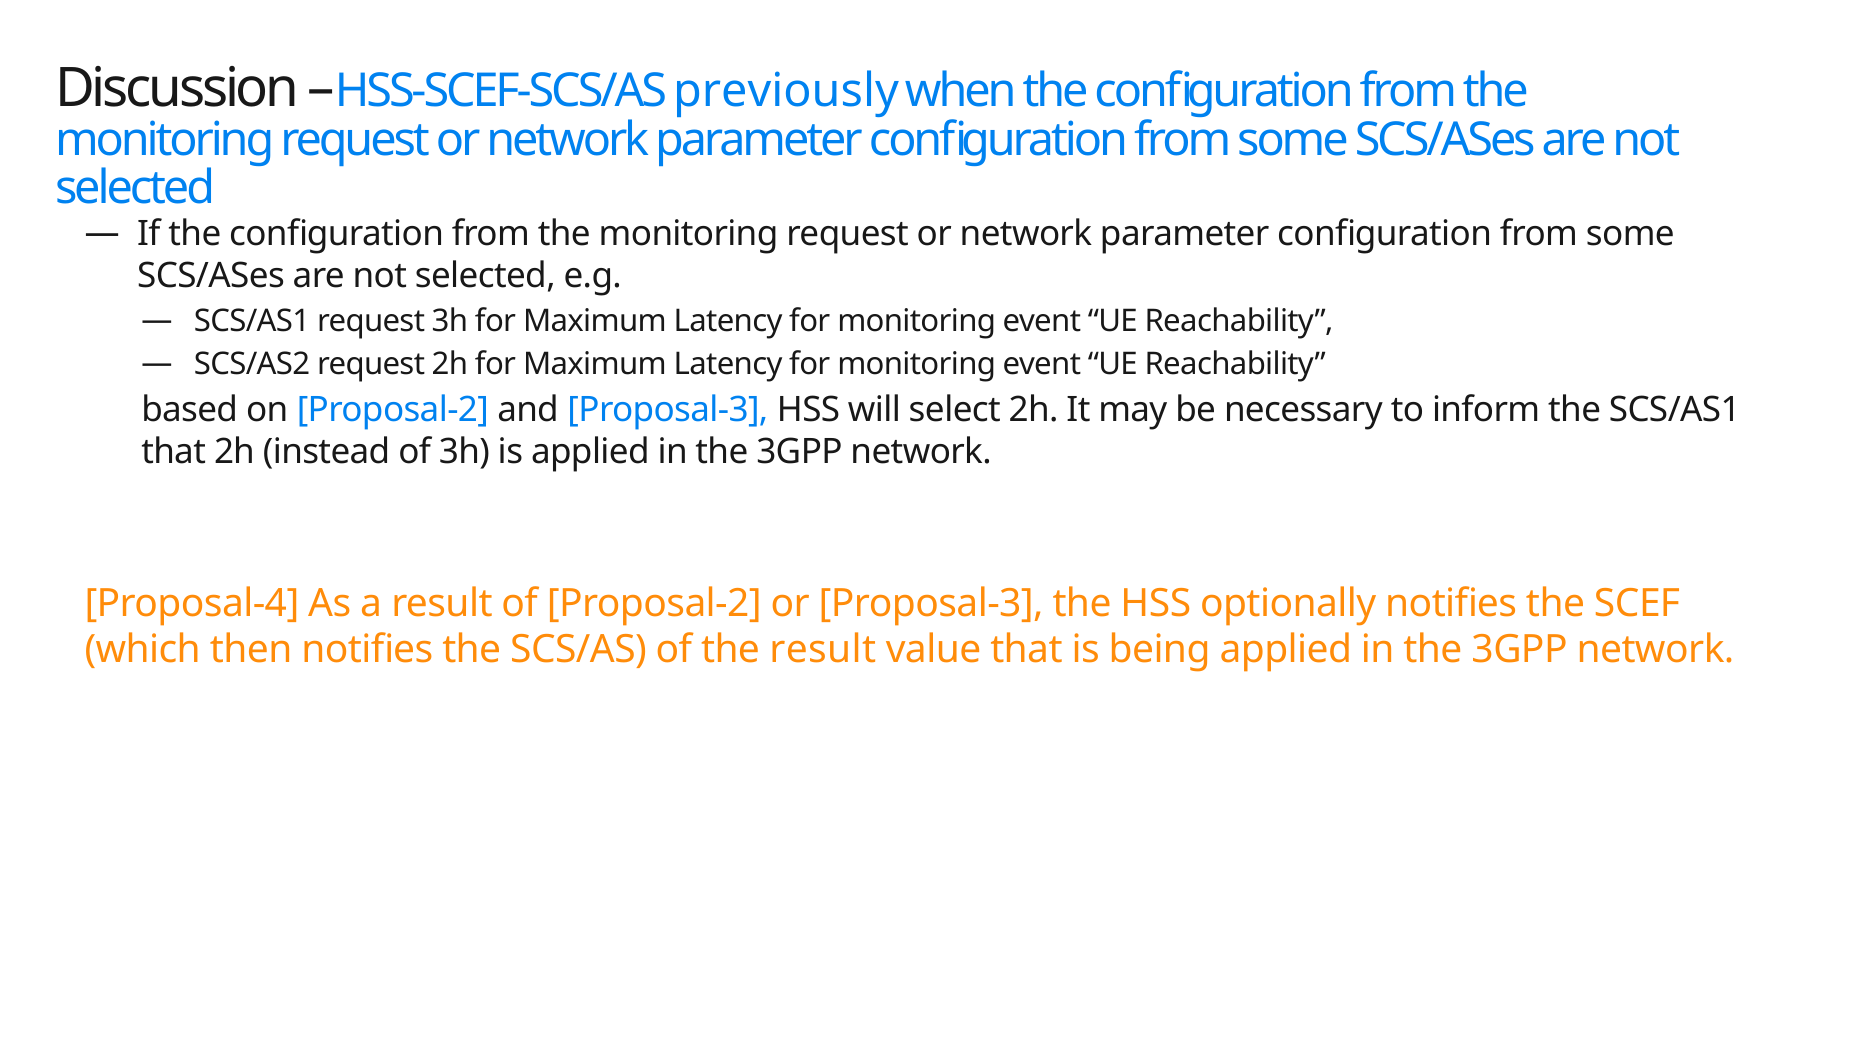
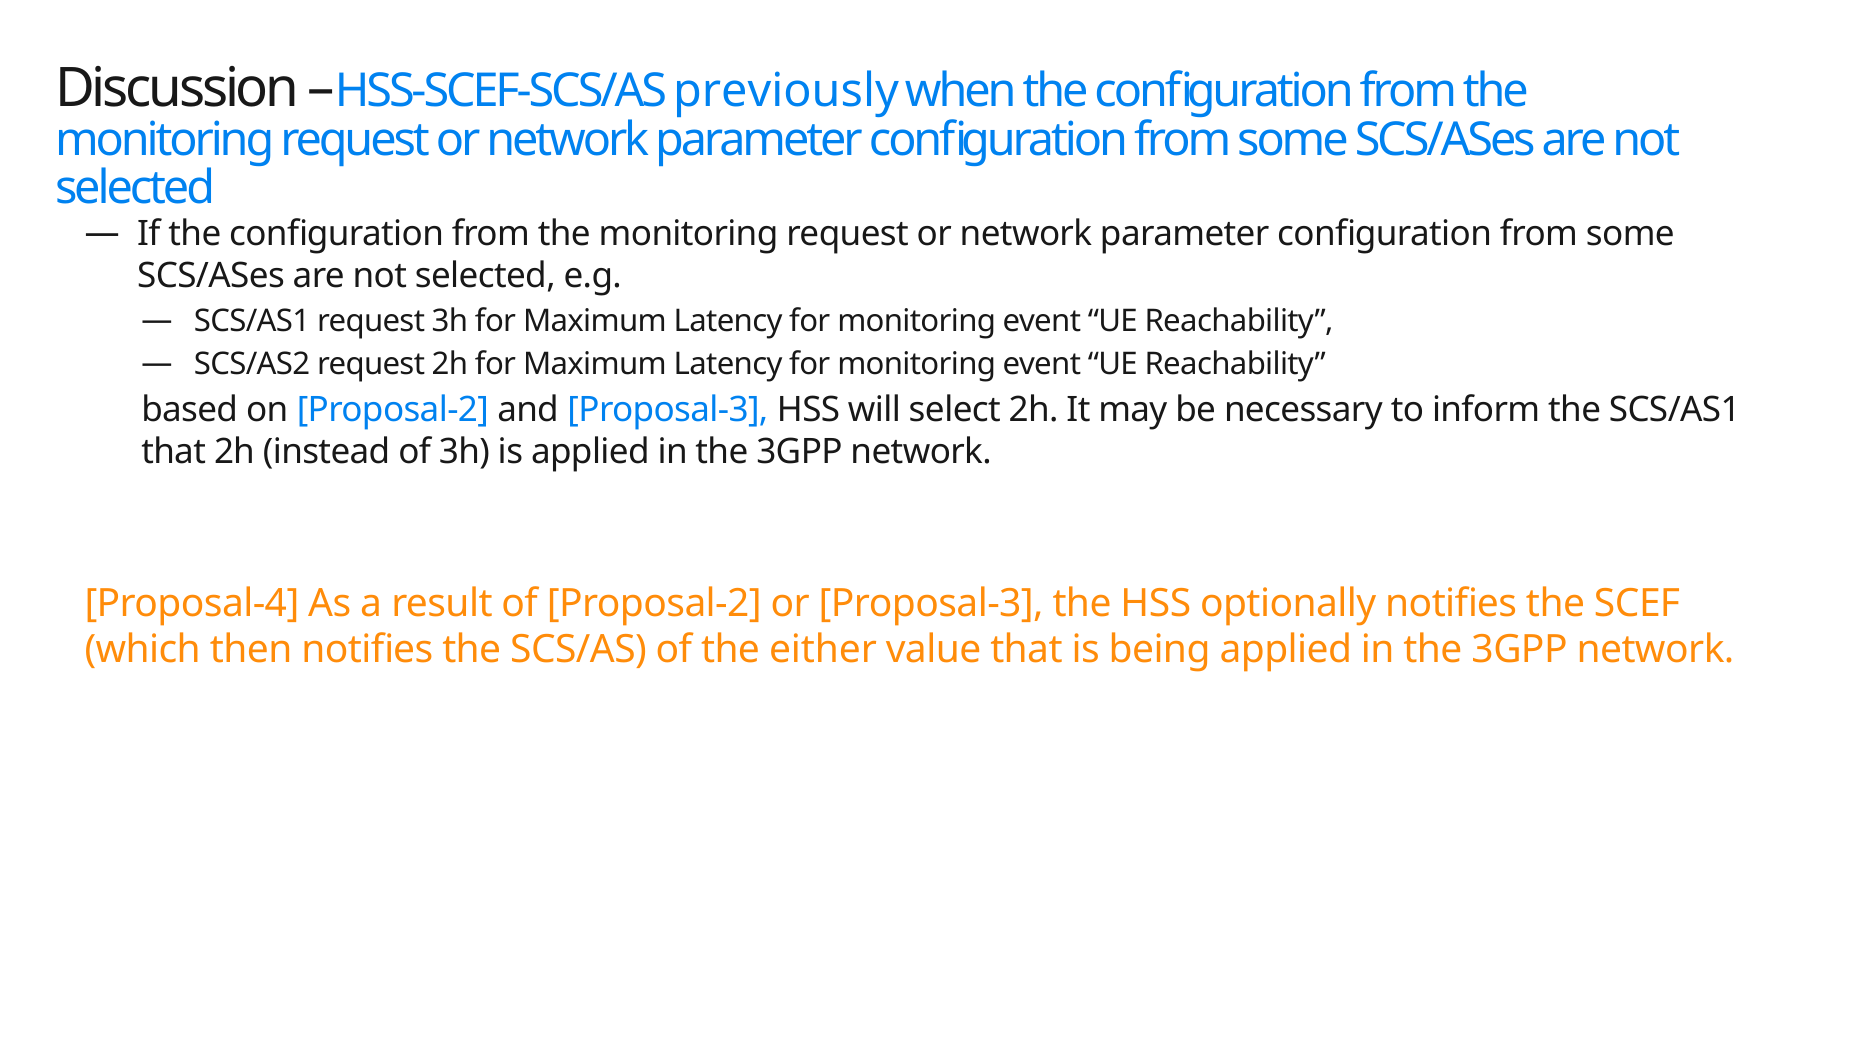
the result: result -> either
